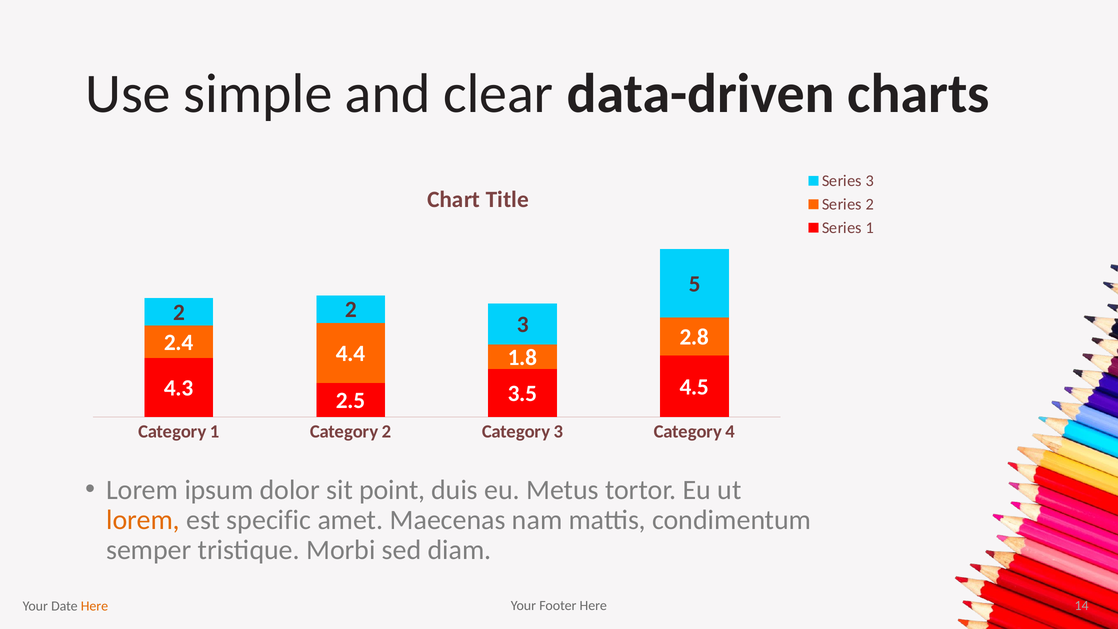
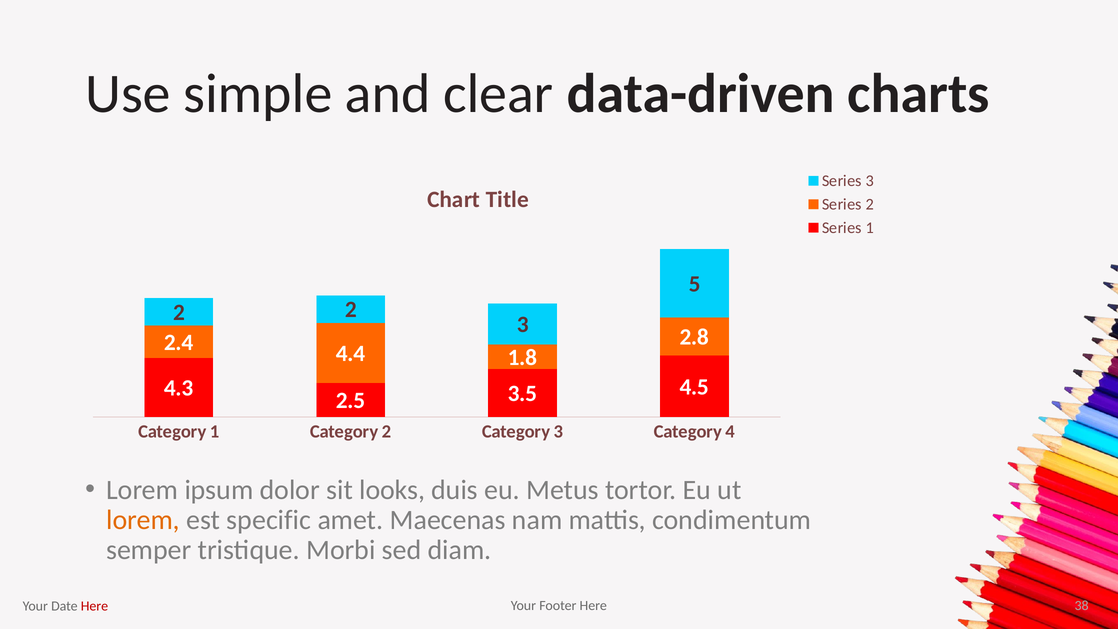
point: point -> looks
14: 14 -> 38
Here at (94, 606) colour: orange -> red
